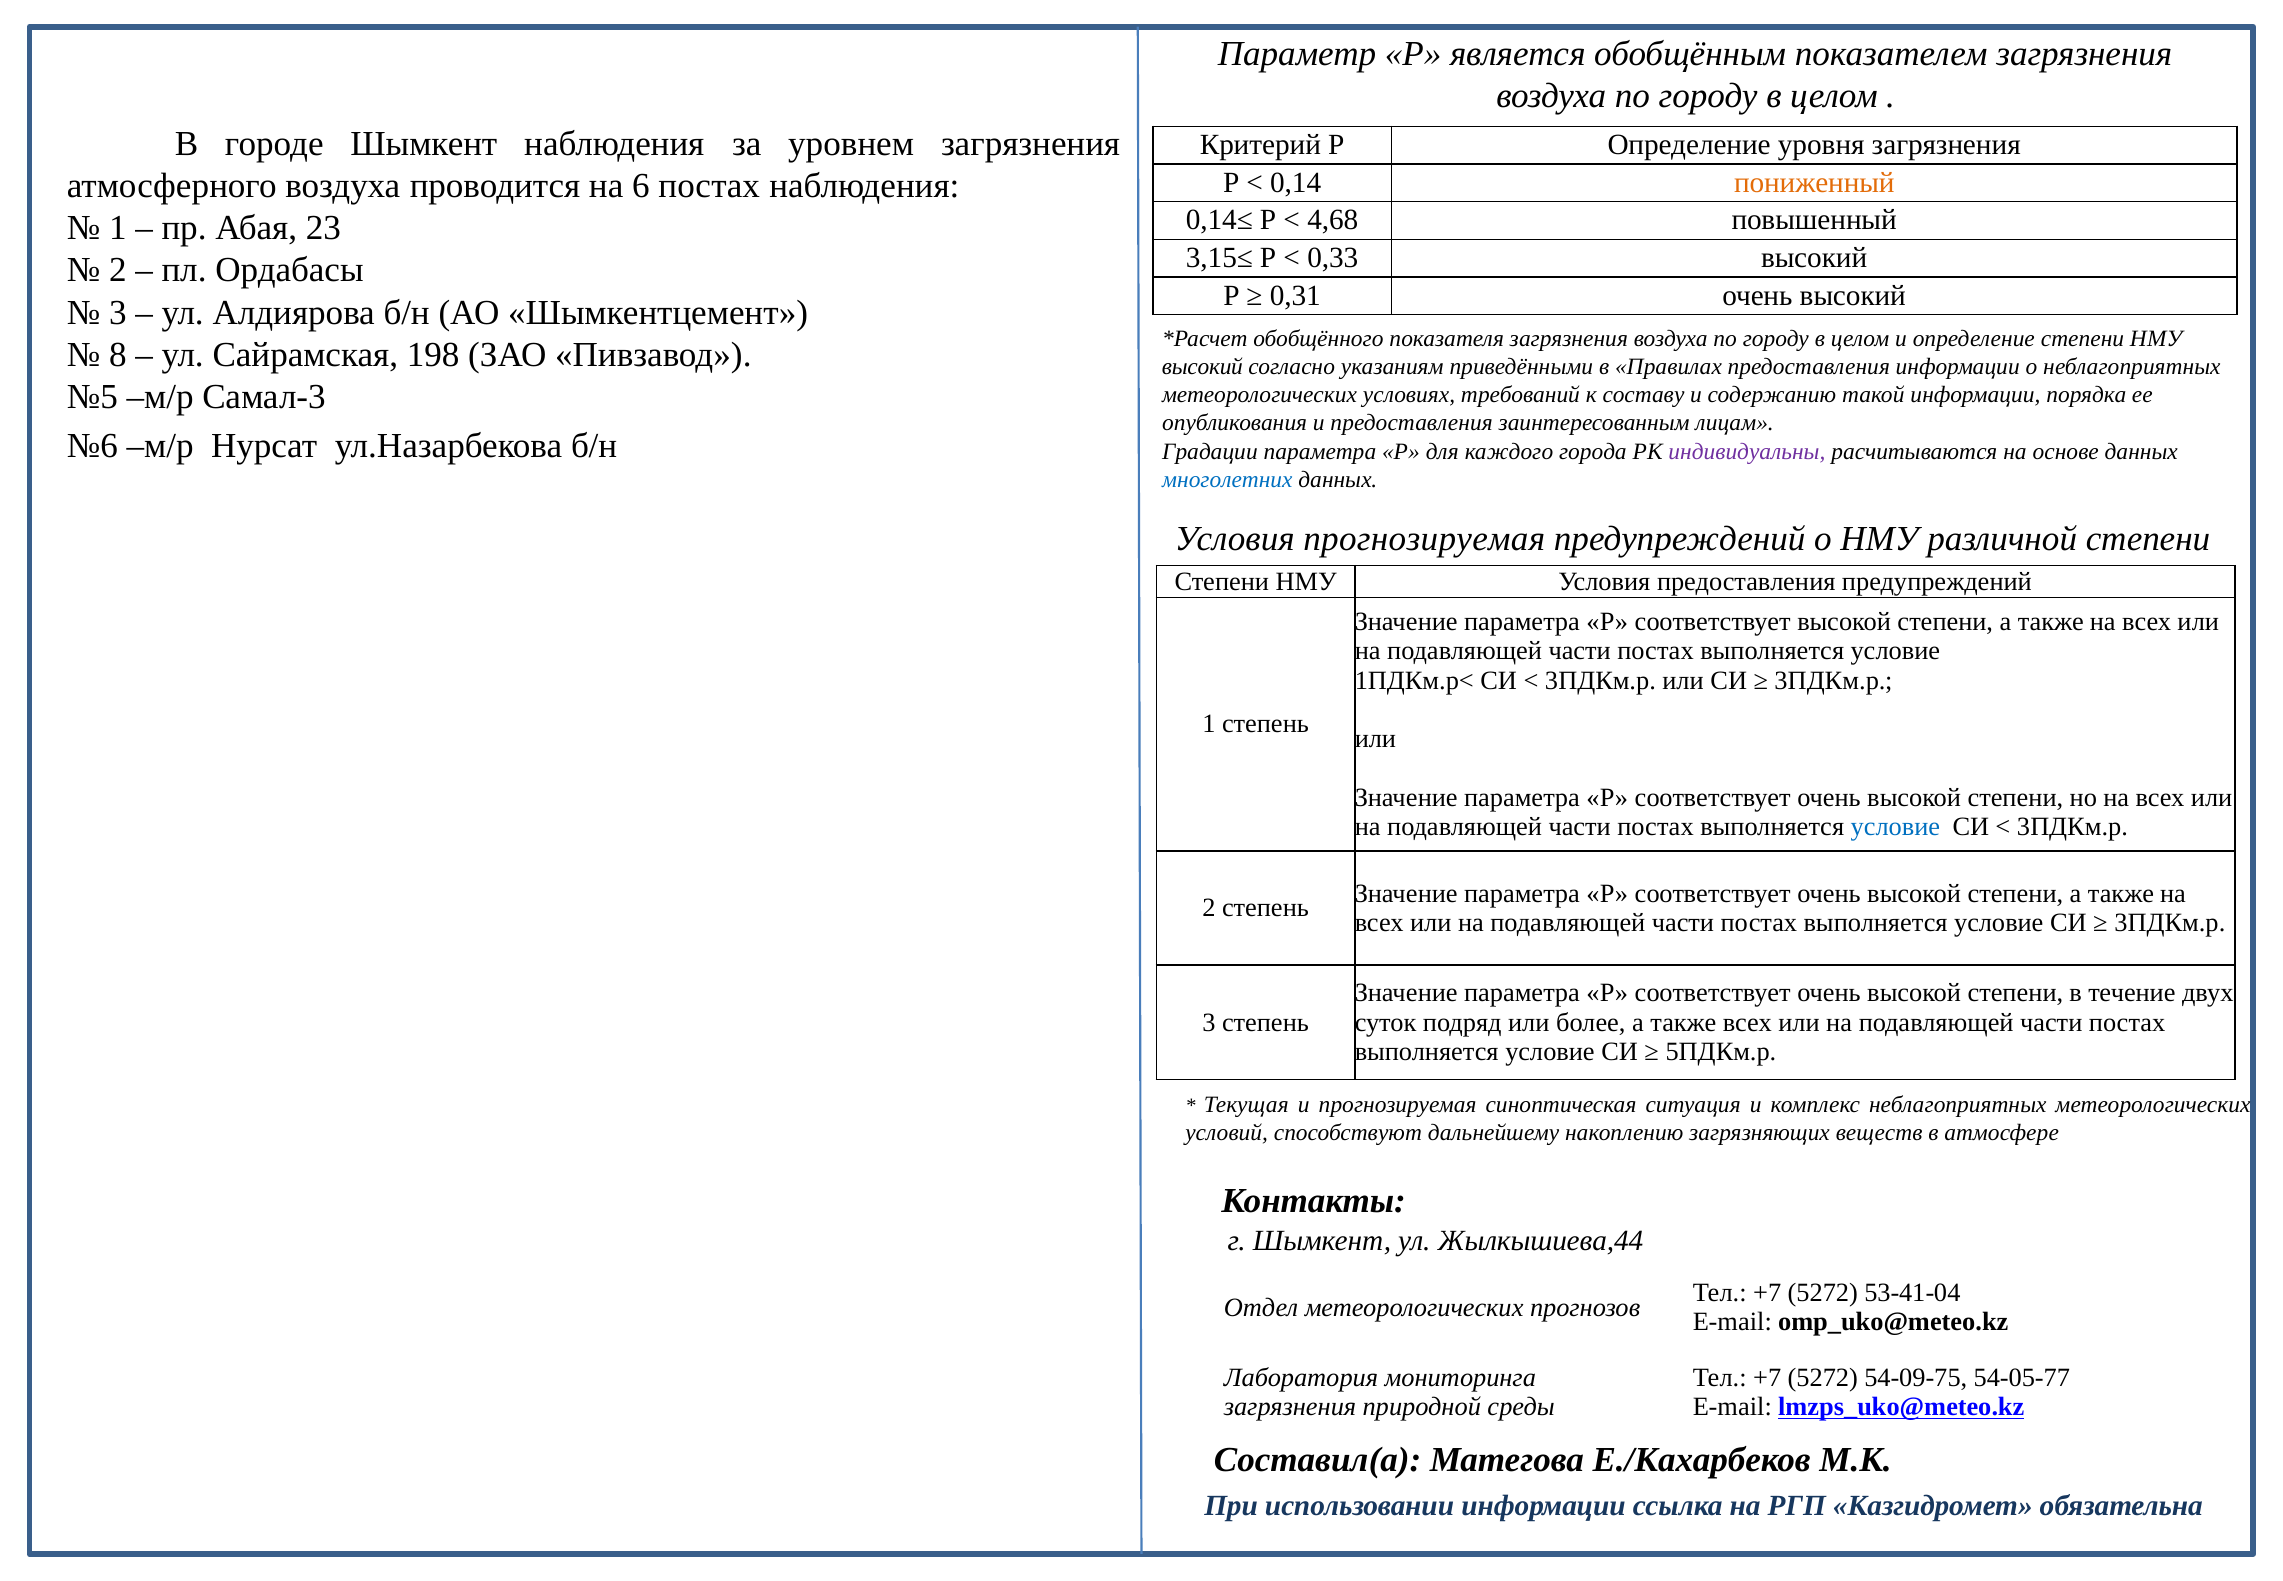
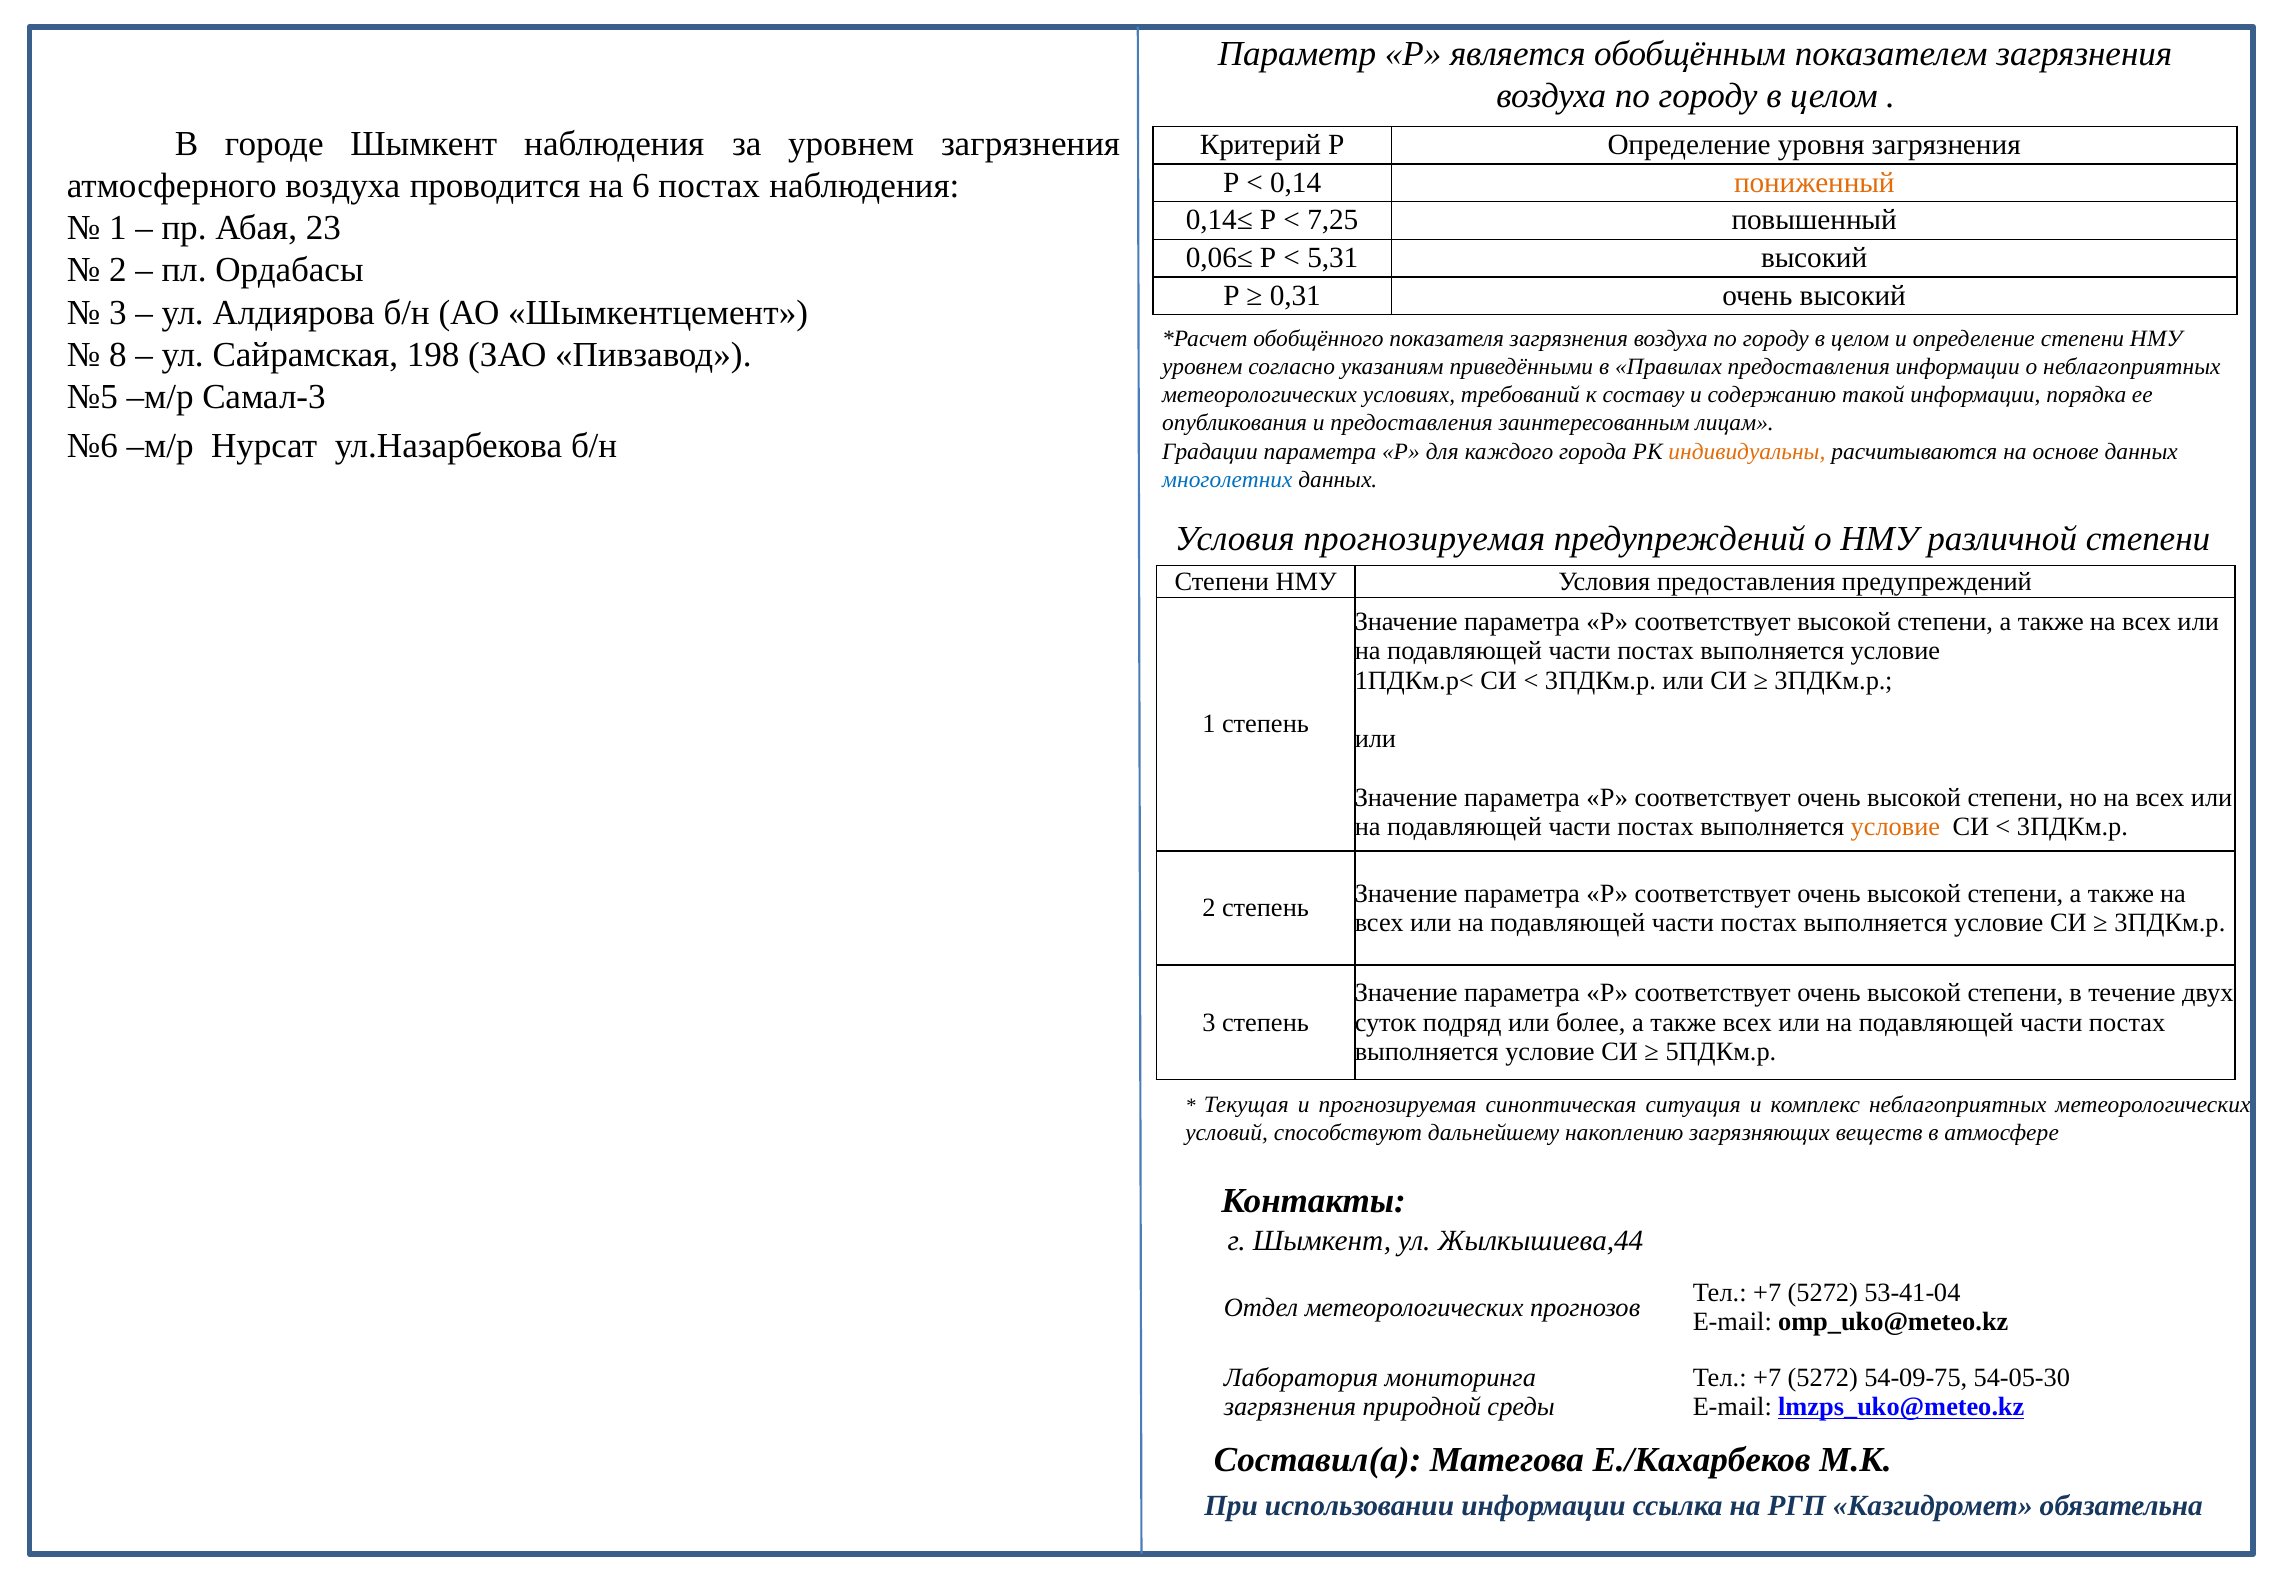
4,68: 4,68 -> 7,25
3,15≤: 3,15≤ -> 0,06≤
0,33: 0,33 -> 5,31
высокий at (1202, 367): высокий -> уровнем
индивидуальны colour: purple -> orange
условие at (1895, 826) colour: blue -> orange
54-05-77: 54-05-77 -> 54-05-30
